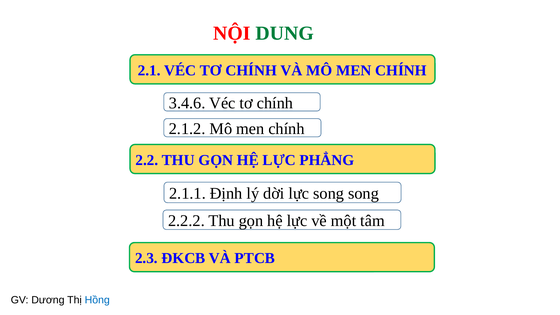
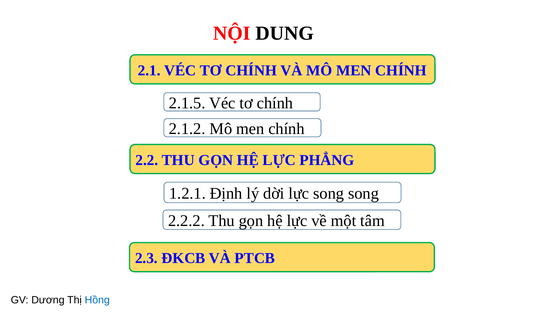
DUNG colour: green -> black
3.4.6: 3.4.6 -> 2.1.5
2.1.1: 2.1.1 -> 1.2.1
